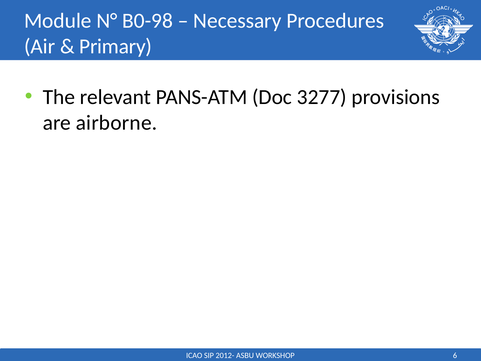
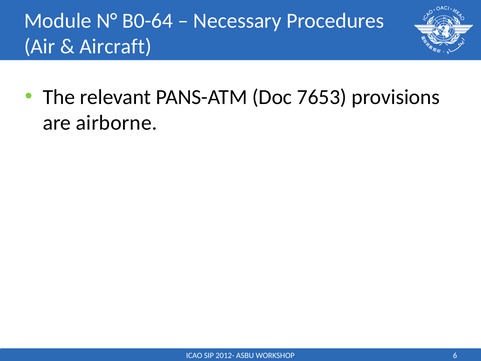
B0-98: B0-98 -> B0-64
Primary: Primary -> Aircraft
3277: 3277 -> 7653
